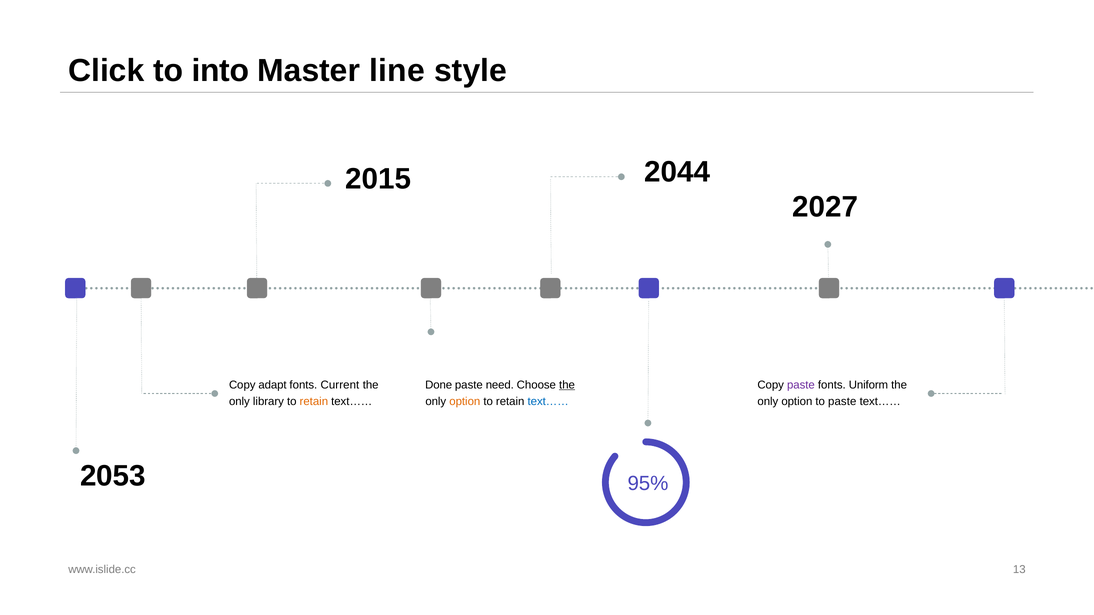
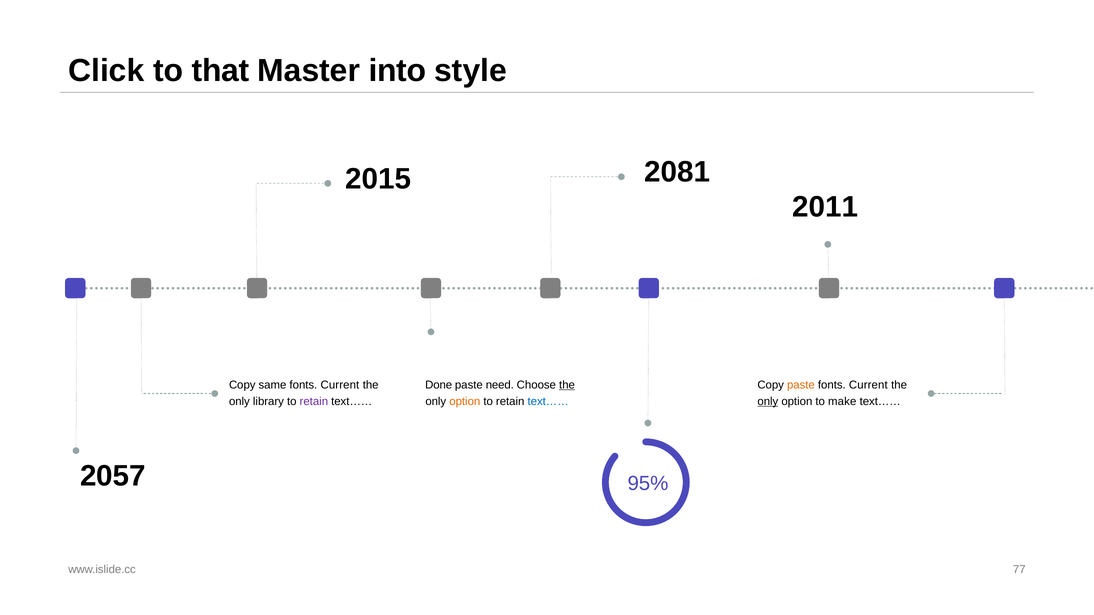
into: into -> that
line: line -> into
2044: 2044 -> 2081
2027: 2027 -> 2011
adapt: adapt -> same
paste at (801, 385) colour: purple -> orange
Uniform at (868, 385): Uniform -> Current
retain at (314, 402) colour: orange -> purple
only at (768, 402) underline: none -> present
to paste: paste -> make
2053: 2053 -> 2057
13: 13 -> 77
